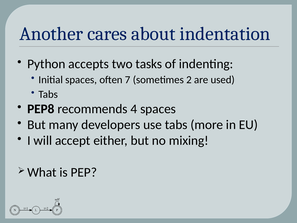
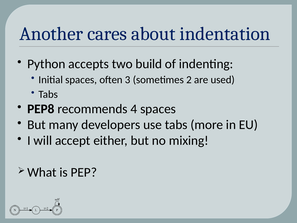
tasks: tasks -> build
7: 7 -> 3
